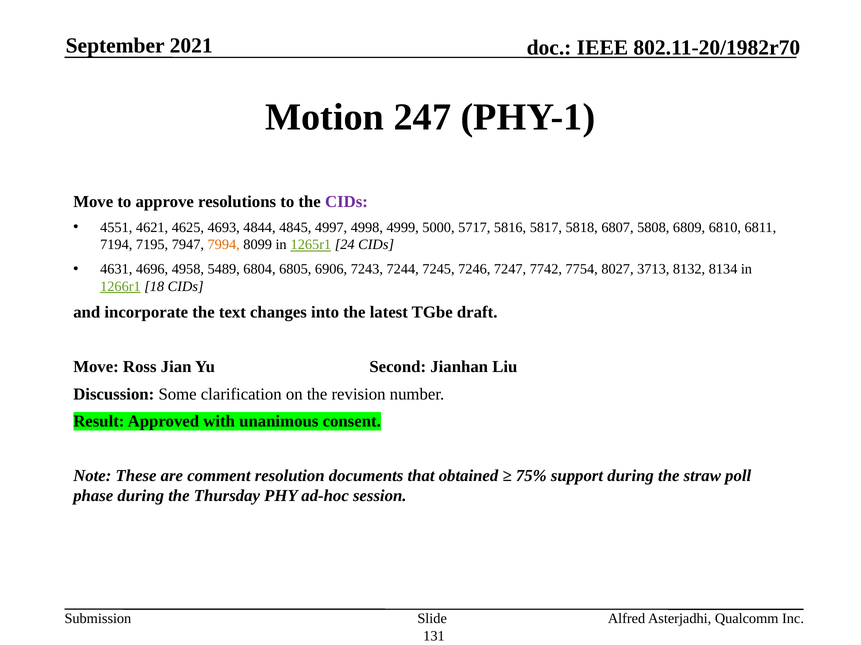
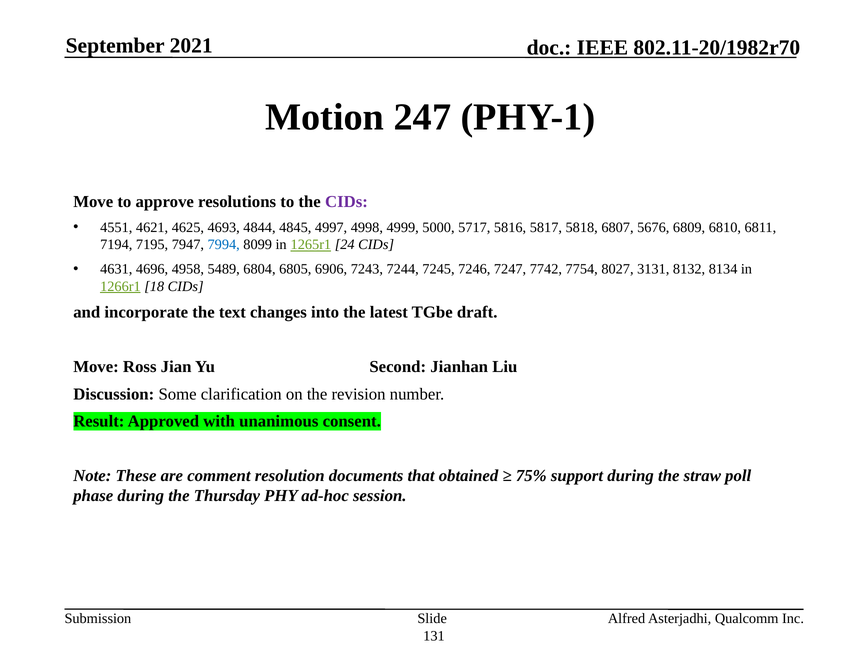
5808: 5808 -> 5676
7994 colour: orange -> blue
3713: 3713 -> 3131
